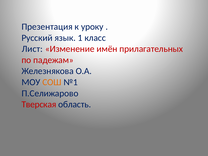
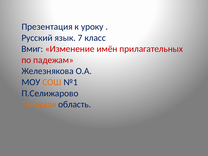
1: 1 -> 7
Лист: Лист -> Вмиг
Тверская colour: red -> orange
